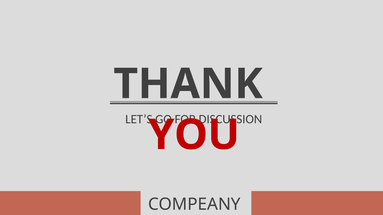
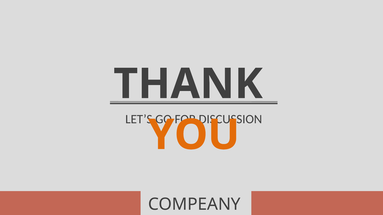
YOU colour: red -> orange
